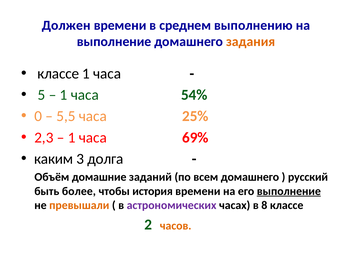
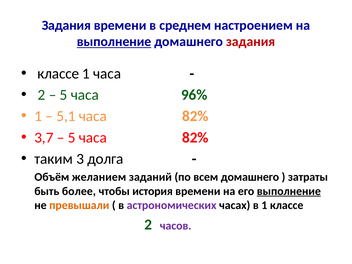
Должен at (66, 25): Должен -> Задания
выполнению: выполнению -> настроением
выполнение at (114, 42) underline: none -> present
задания at (251, 42) colour: orange -> red
5 at (42, 95): 5 -> 2
1 at (64, 95): 1 -> 5
54%: 54% -> 96%
0 at (38, 116): 0 -> 1
5,5: 5,5 -> 5,1
25% at (195, 116): 25% -> 82%
2,3: 2,3 -> 3,7
1 at (72, 138): 1 -> 5
69% at (195, 138): 69% -> 82%
каким: каким -> таким
домашние: домашние -> желанием
русский: русский -> затраты
в 8: 8 -> 1
часов colour: orange -> purple
